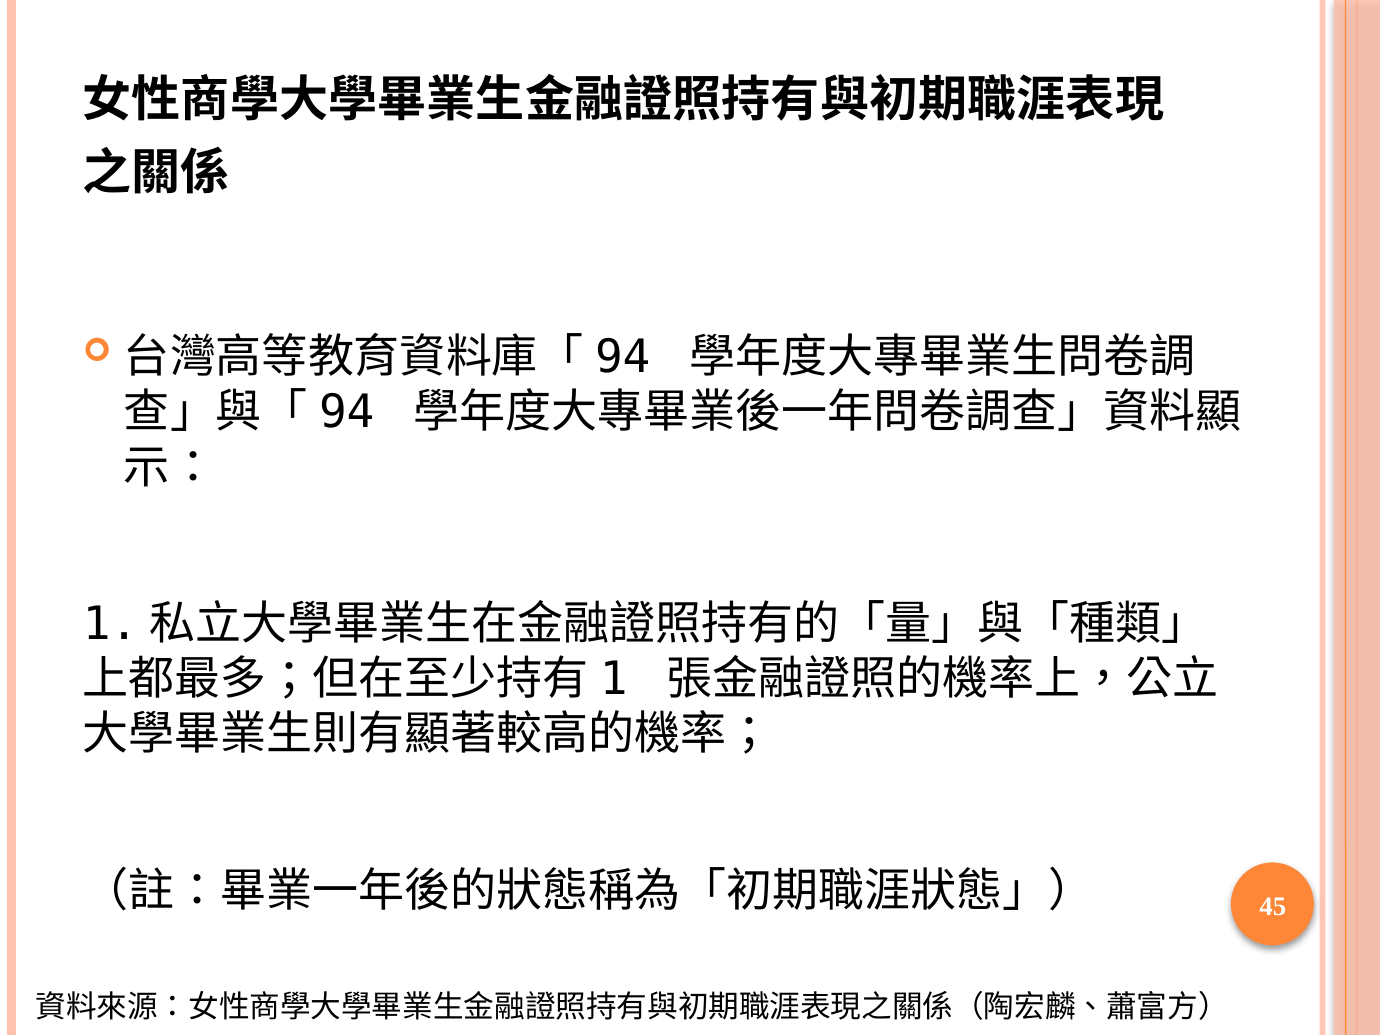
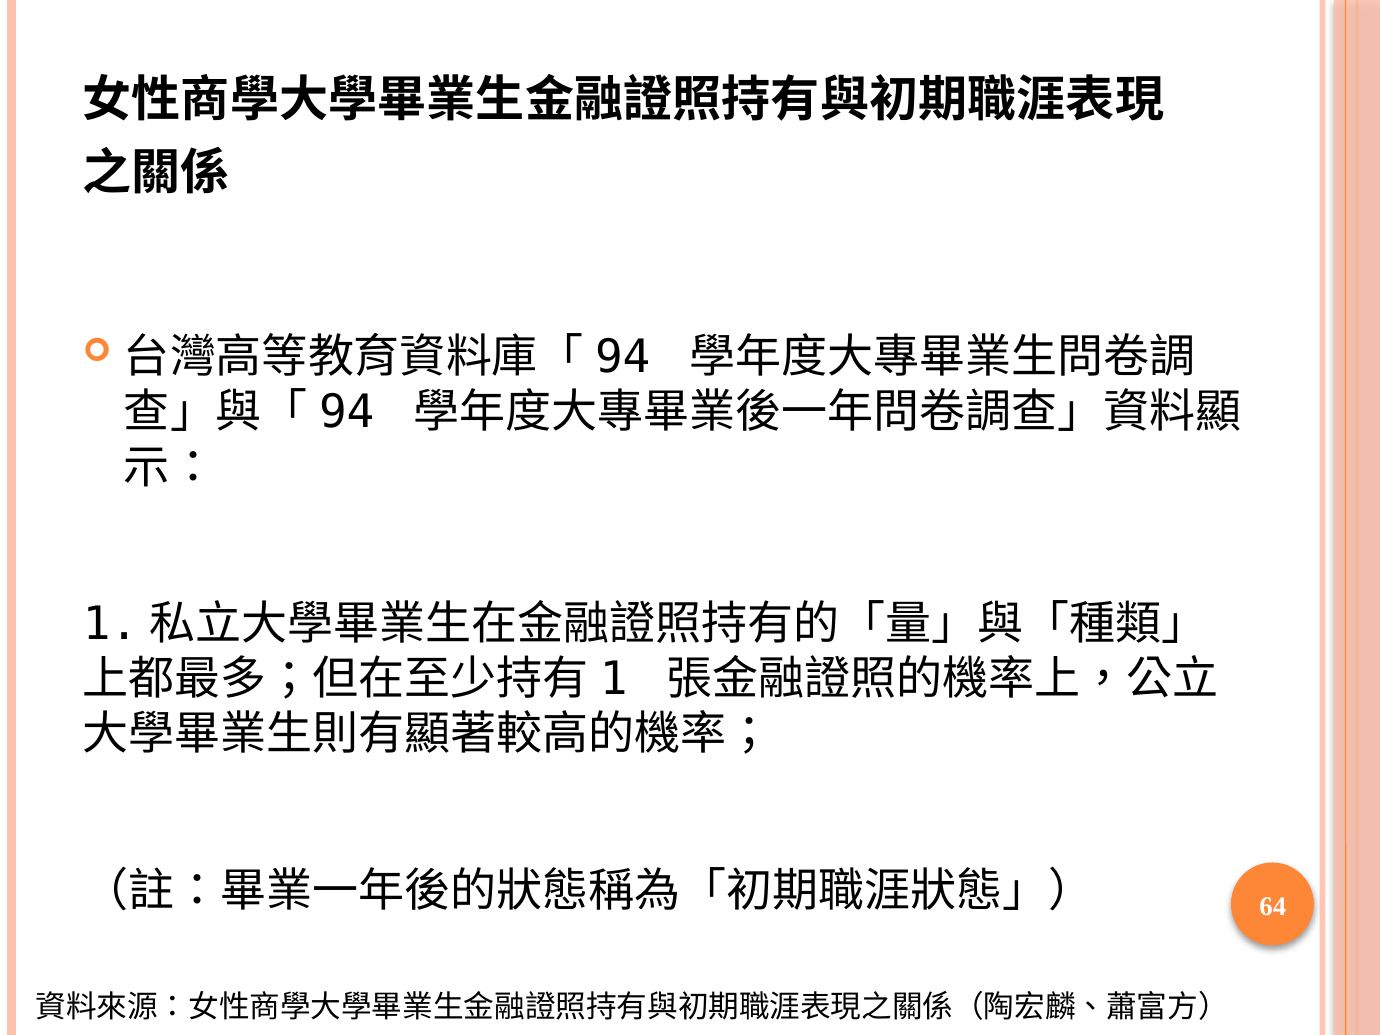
45: 45 -> 64
